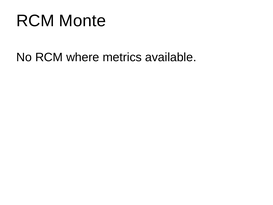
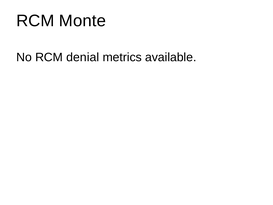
where: where -> denial
